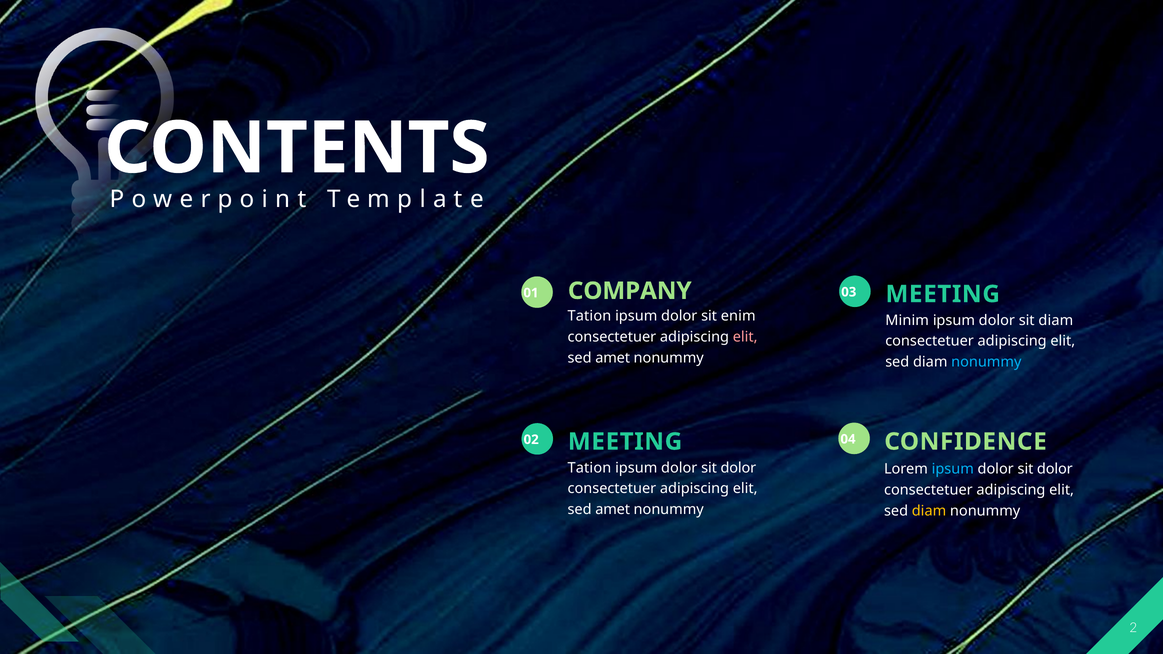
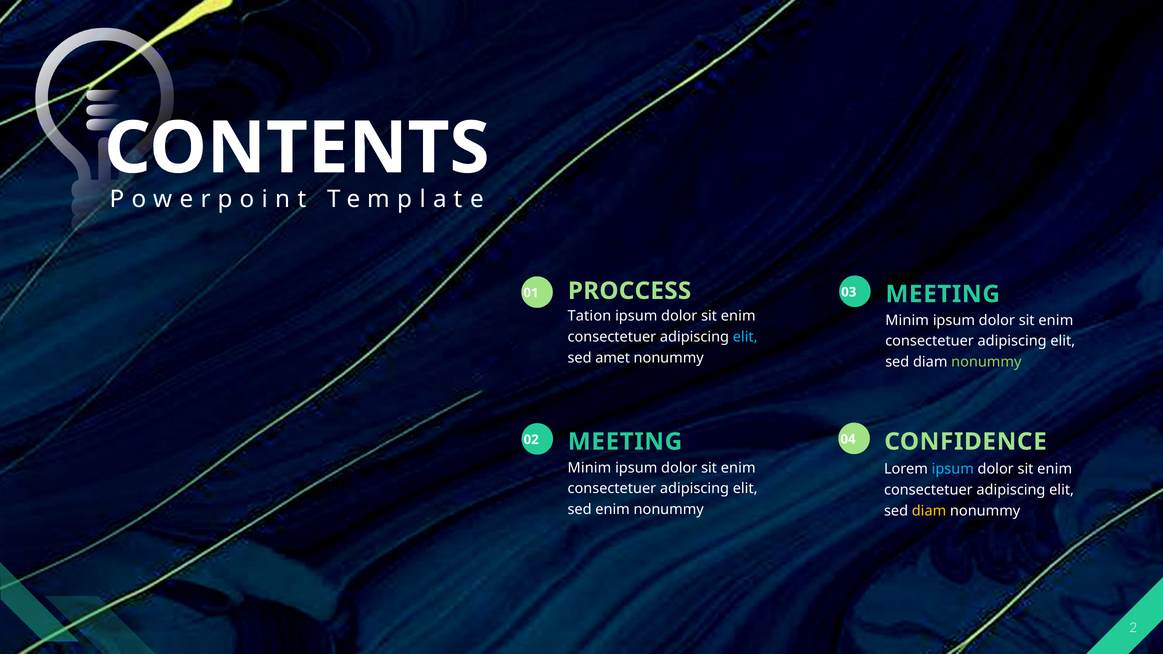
COMPANY: COMPANY -> PROCCESS
diam at (1056, 320): diam -> enim
elit at (745, 337) colour: pink -> light blue
nonummy at (986, 362) colour: light blue -> light green
Tation at (589, 468): Tation -> Minim
dolor at (738, 468): dolor -> enim
dolor at (1055, 469): dolor -> enim
amet at (613, 510): amet -> enim
